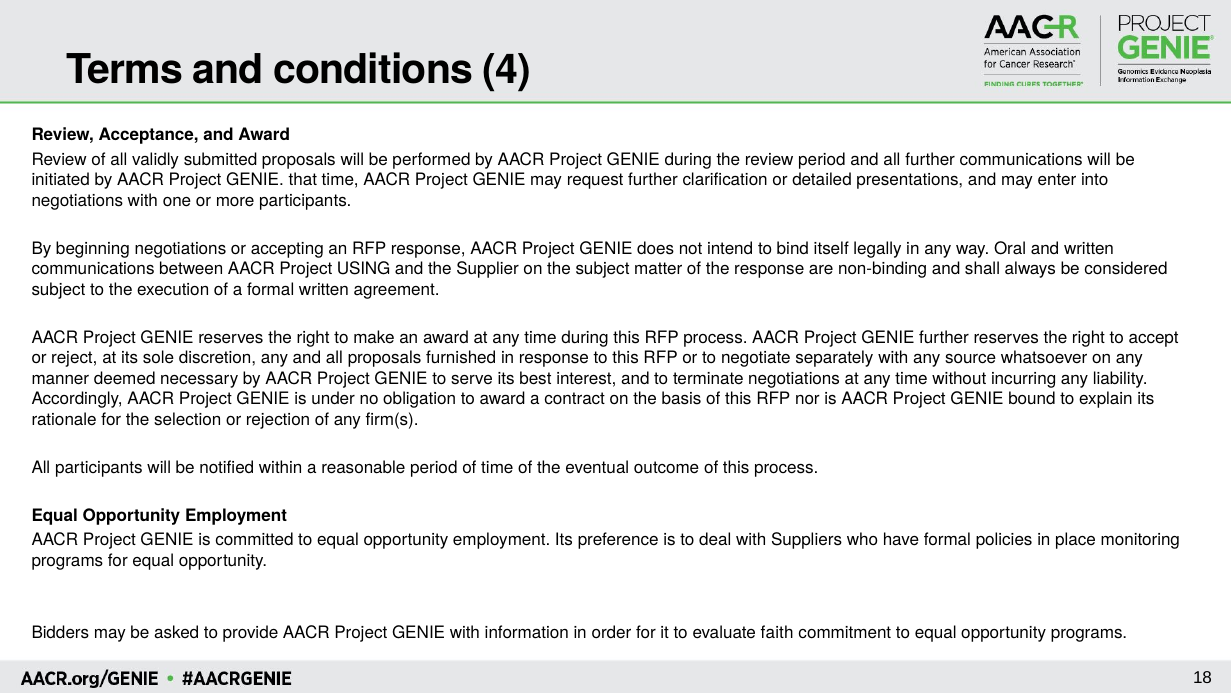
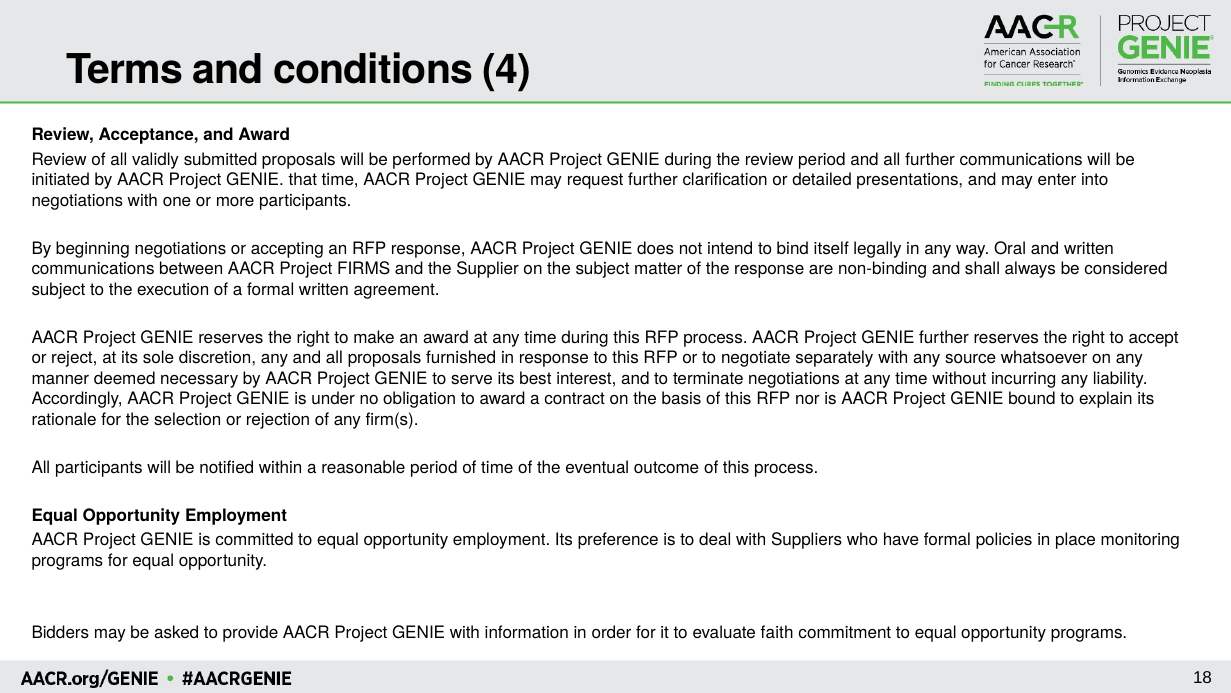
USING: USING -> FIRMS
